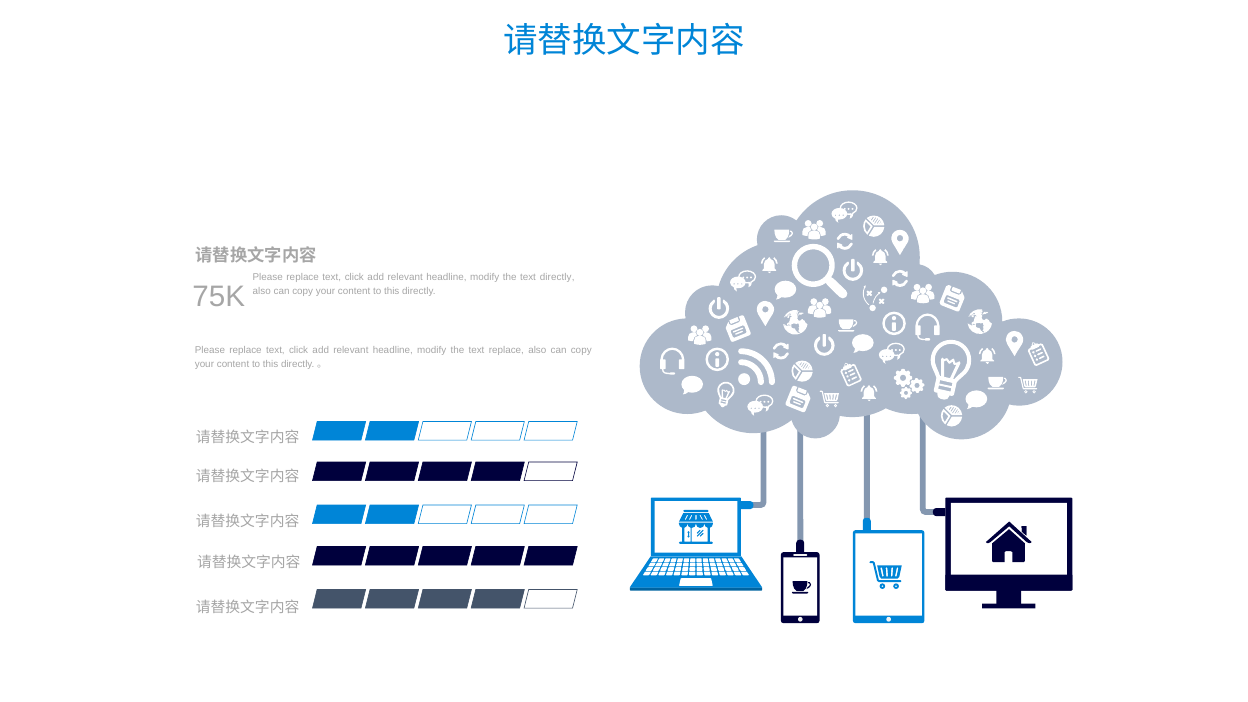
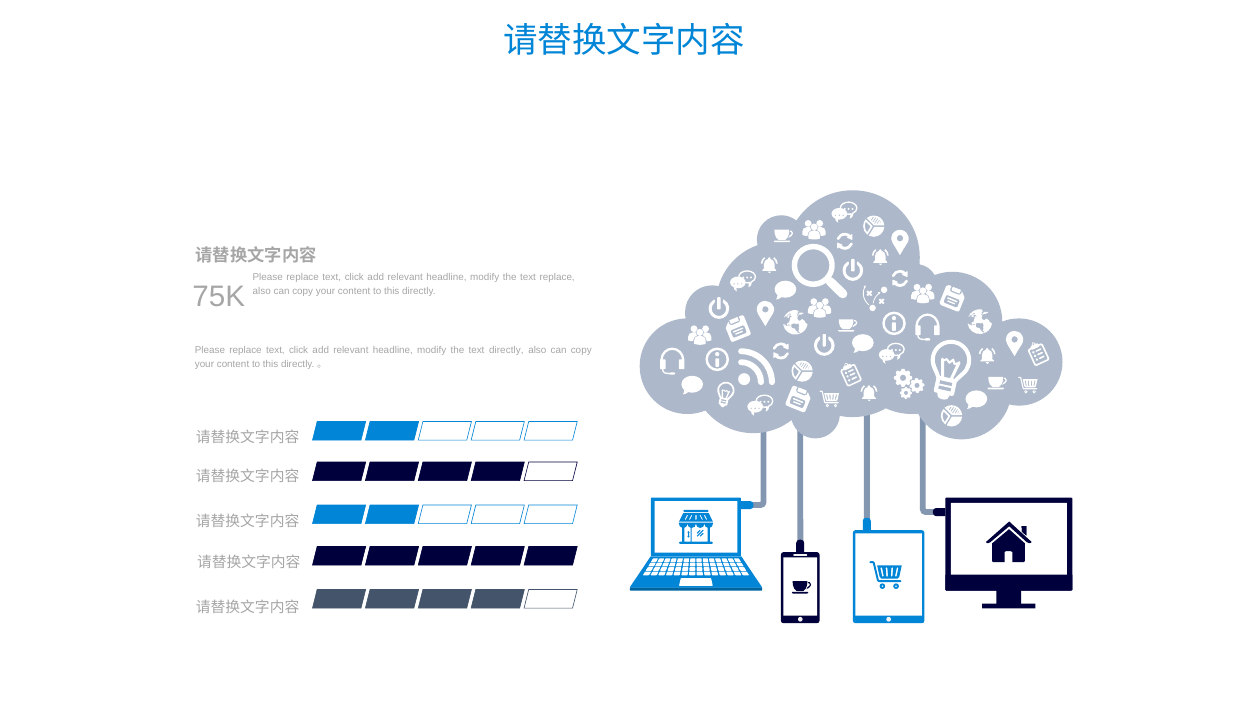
text directly: directly -> replace
text replace: replace -> directly
